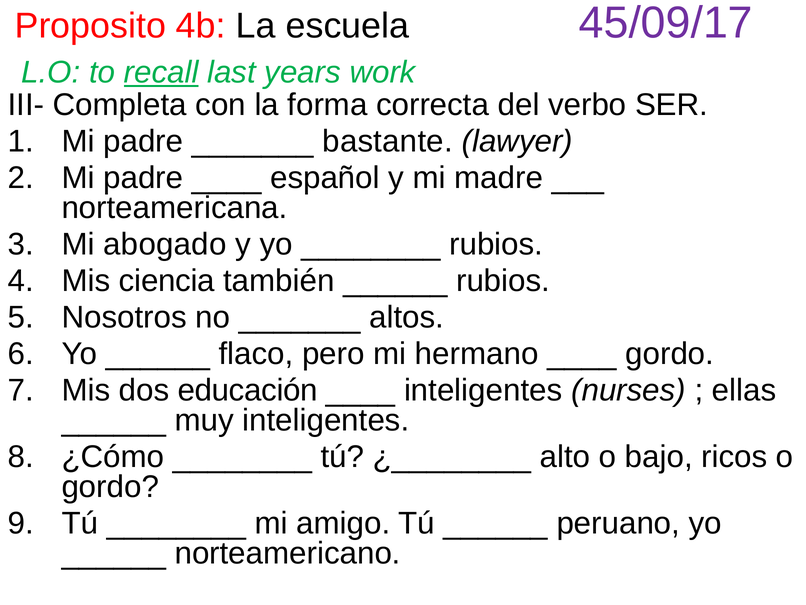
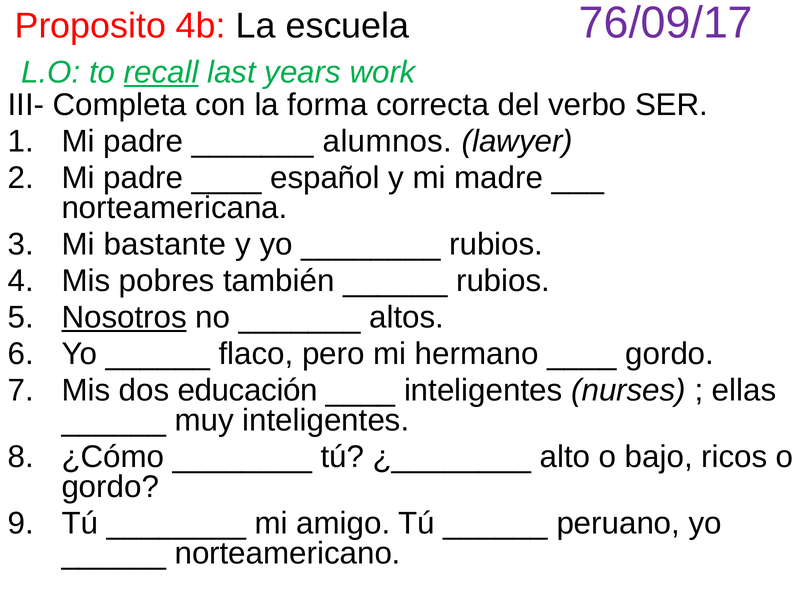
45/09/17: 45/09/17 -> 76/09/17
bastante: bastante -> alumnos
abogado: abogado -> bastante
ciencia: ciencia -> pobres
Nosotros underline: none -> present
